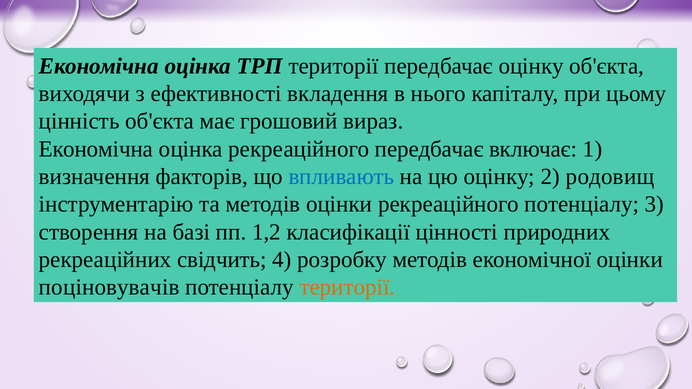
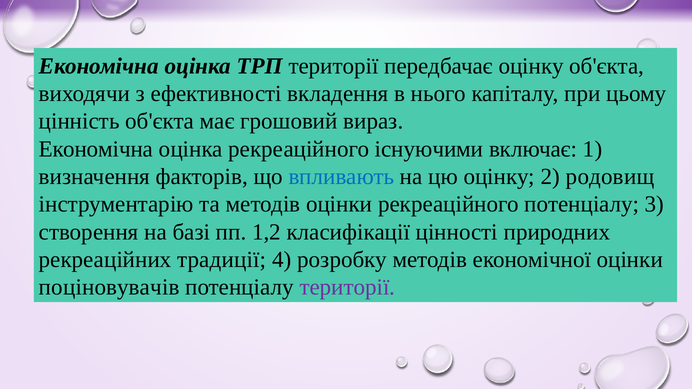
рекреаційного передбачає: передбачає -> існуючими
свідчить: свідчить -> традиції
території at (347, 287) colour: orange -> purple
